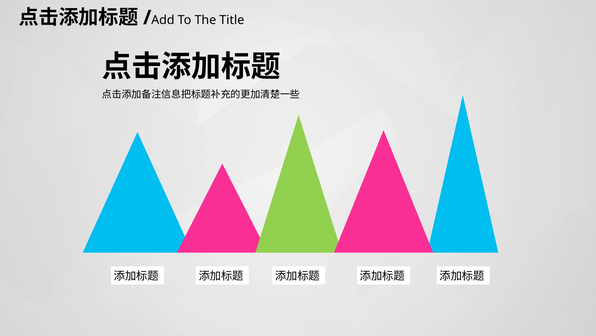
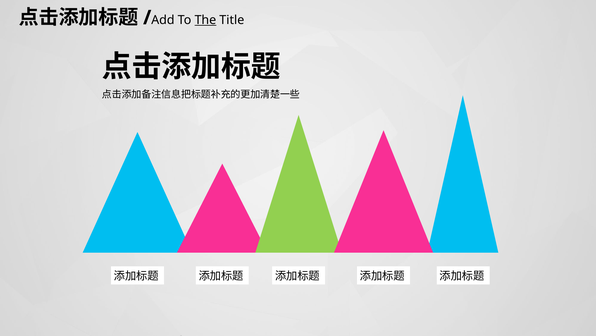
The underline: none -> present
